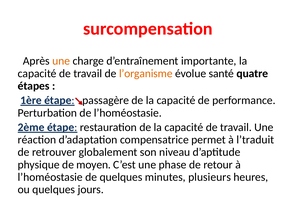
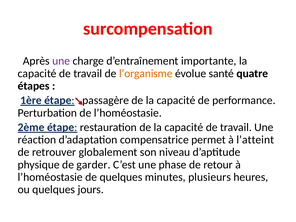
une at (61, 61) colour: orange -> purple
l’traduit: l’traduit -> l’atteint
moyen: moyen -> garder
